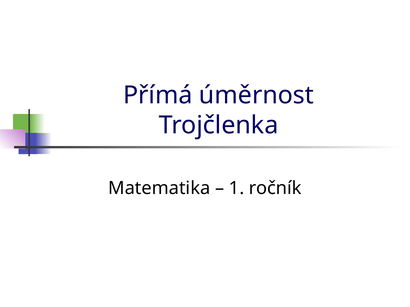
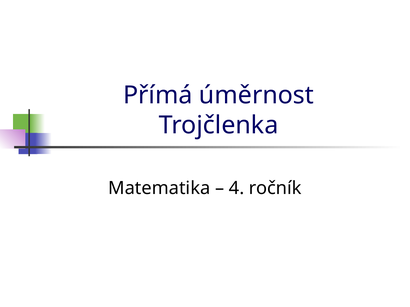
1: 1 -> 4
